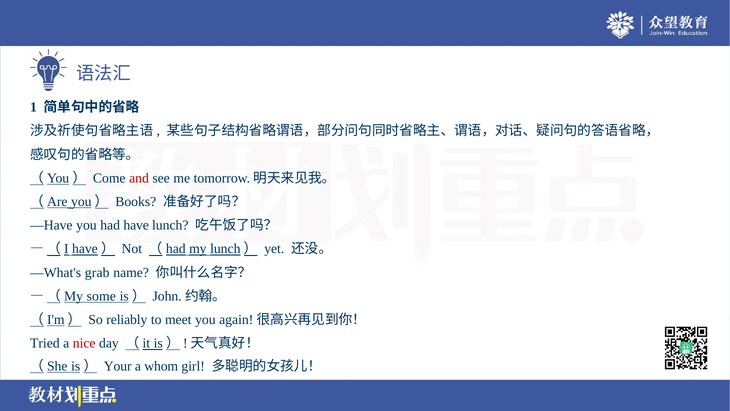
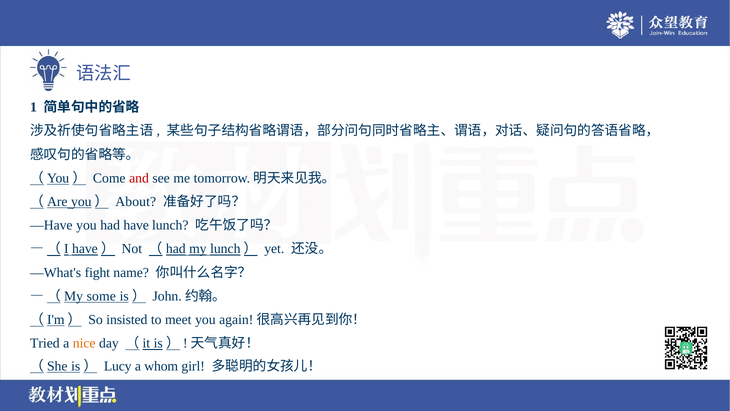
Books: Books -> About
grab: grab -> fight
reliably: reliably -> insisted
nice colour: red -> orange
Your: Your -> Lucy
